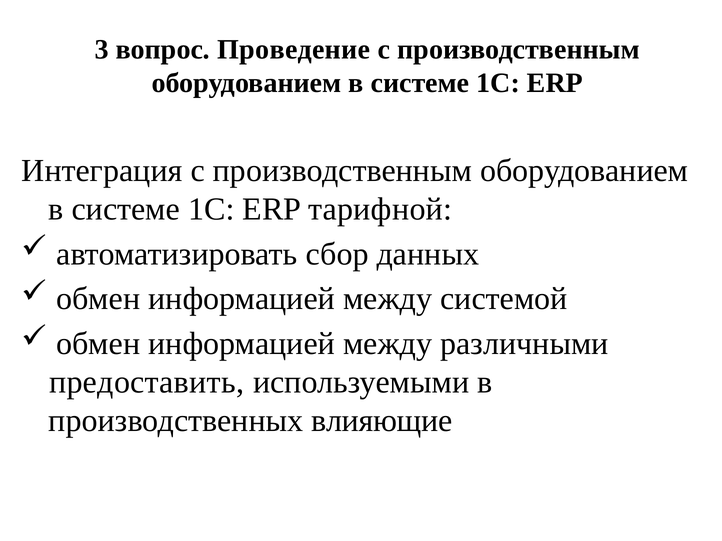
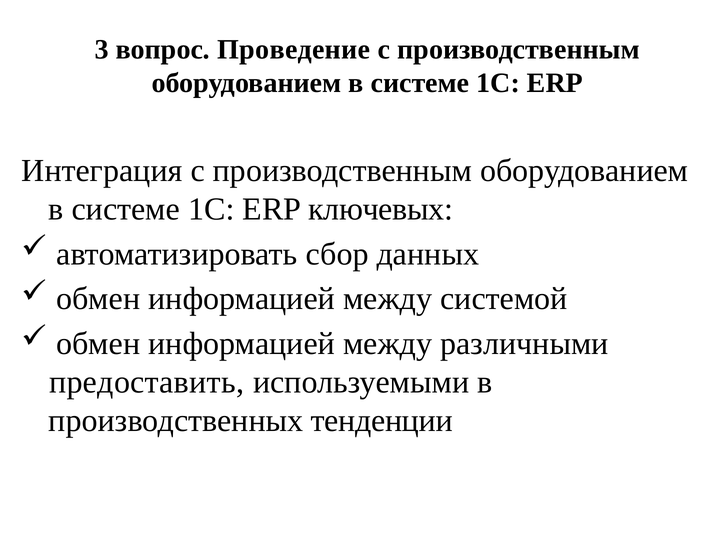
тарифной: тарифной -> ключевых
влияющие: влияющие -> тенденции
